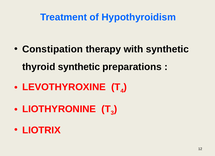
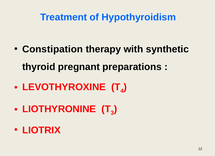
thyroid synthetic: synthetic -> pregnant
